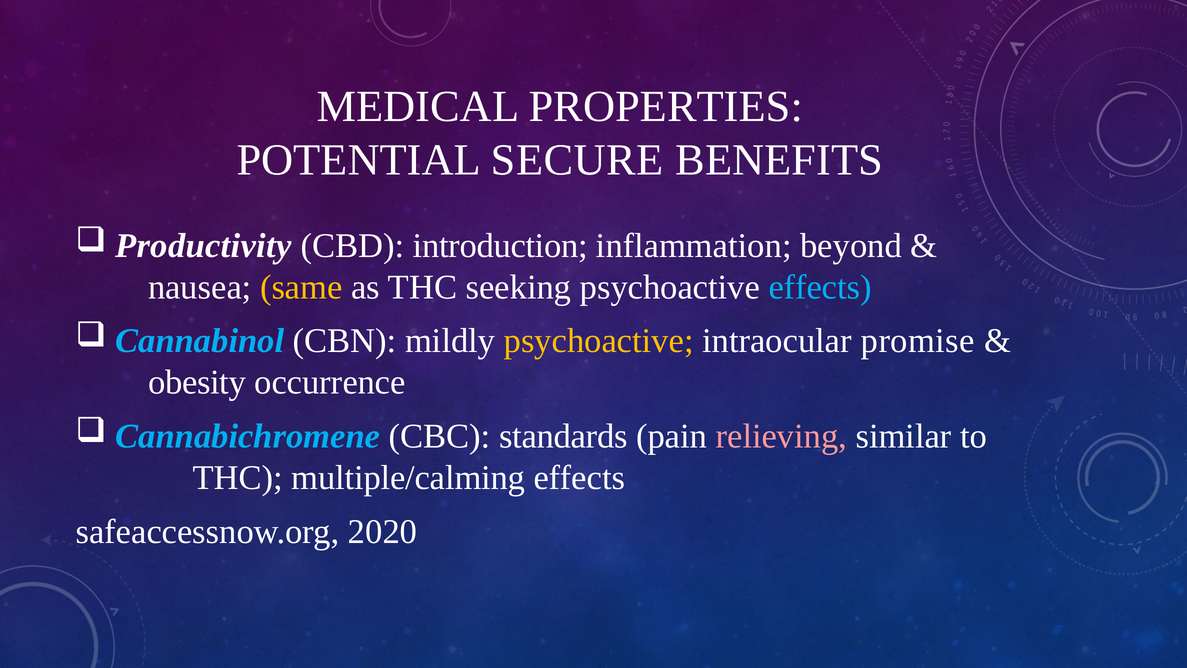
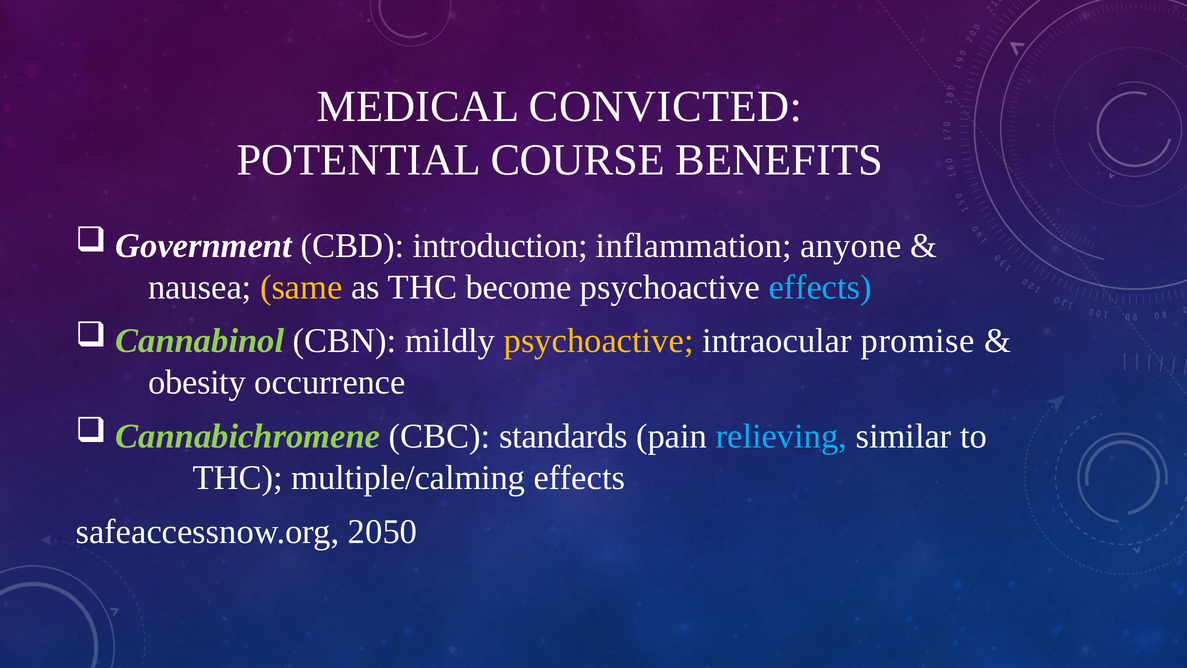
PROPERTIES: PROPERTIES -> CONVICTED
SECURE: SECURE -> COURSE
Productivity: Productivity -> Government
beyond: beyond -> anyone
seeking: seeking -> become
Cannabinol colour: light blue -> light green
Cannabichromene colour: light blue -> light green
relieving colour: pink -> light blue
2020: 2020 -> 2050
